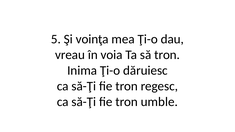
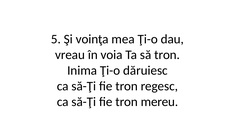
umble: umble -> mereu
